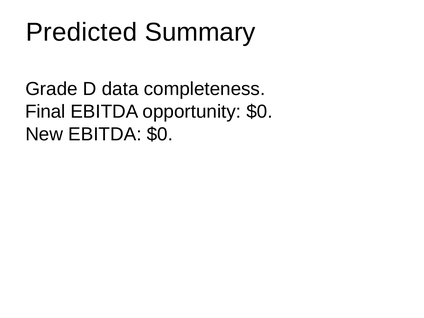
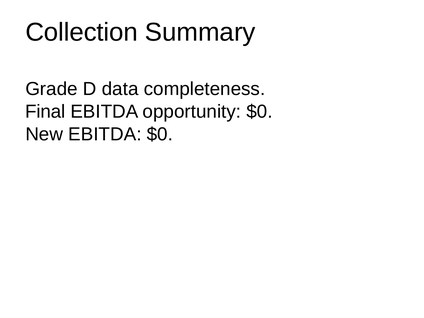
Predicted: Predicted -> Collection
